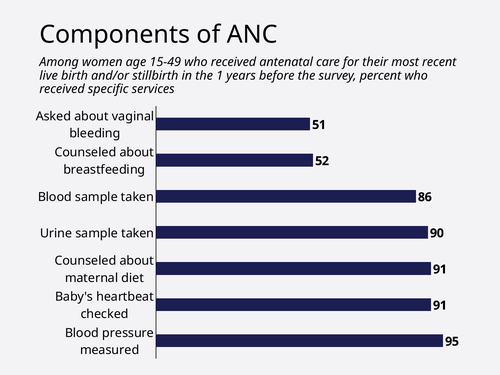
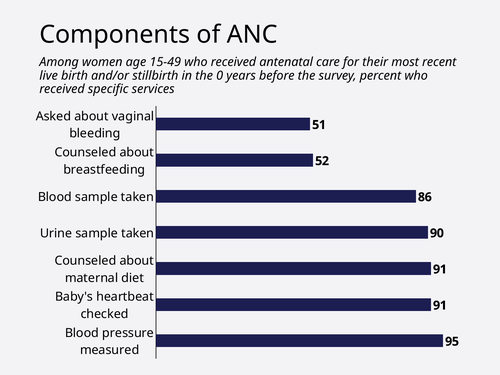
1: 1 -> 0
